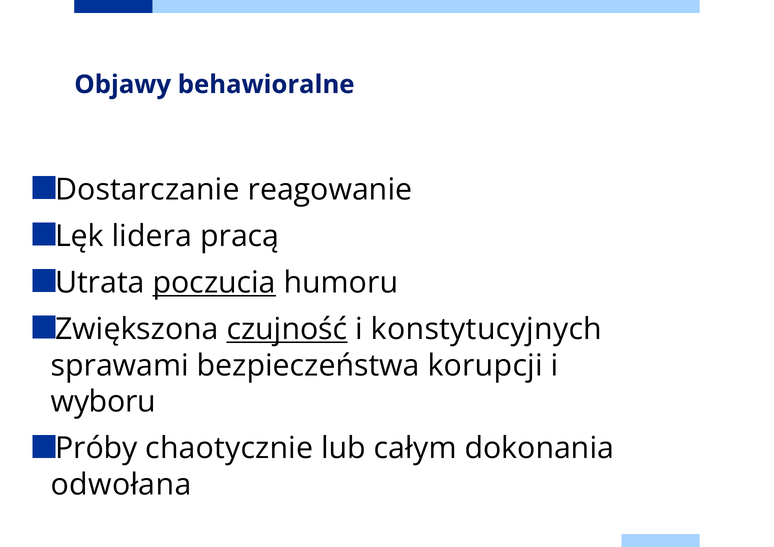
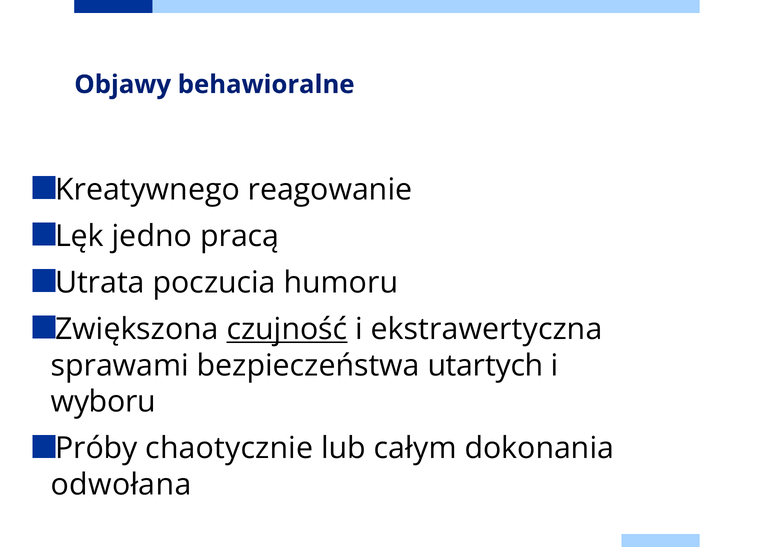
Dostarczanie: Dostarczanie -> Kreatywnego
lidera: lidera -> jedno
poczucia underline: present -> none
konstytucyjnych: konstytucyjnych -> ekstrawertyczna
korupcji: korupcji -> utartych
